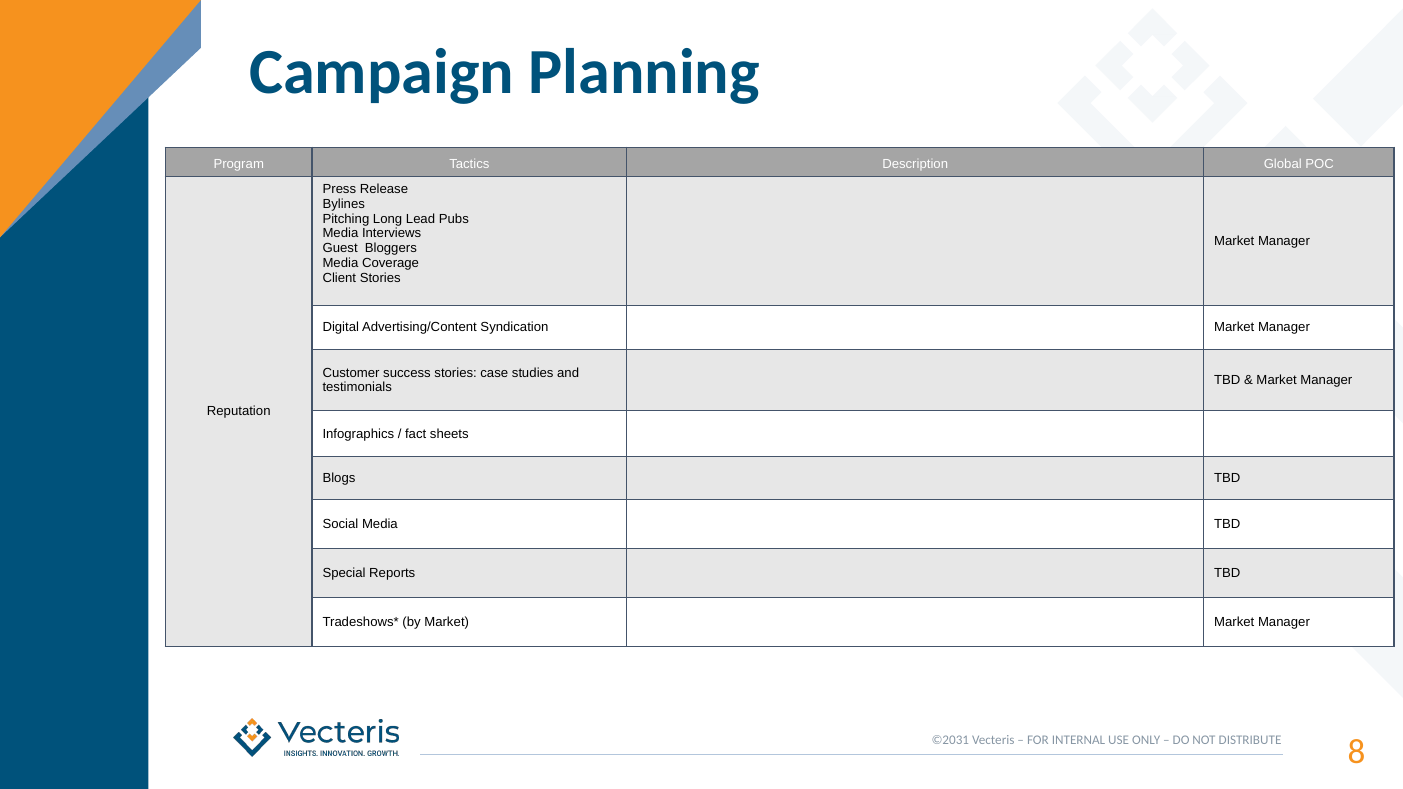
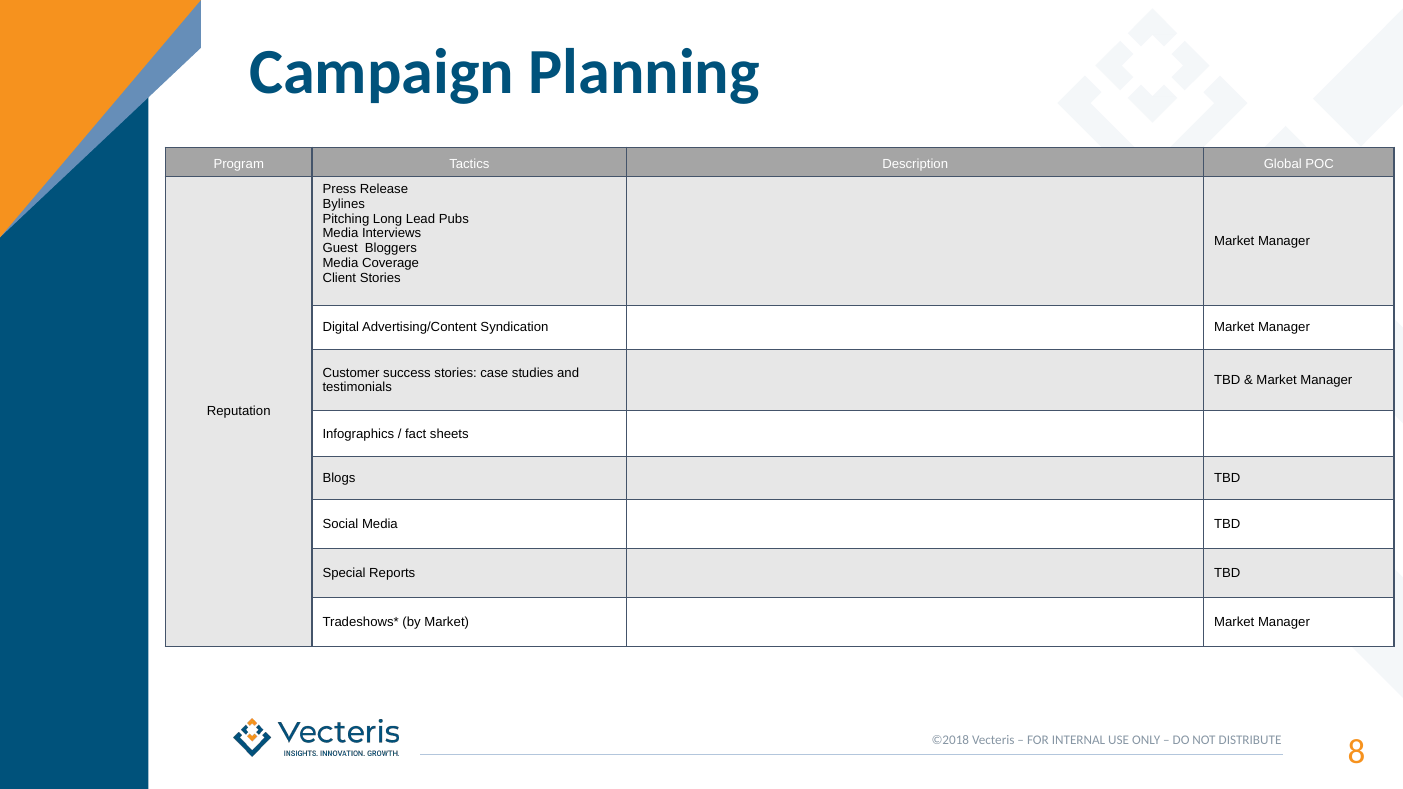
©2031: ©2031 -> ©2018
